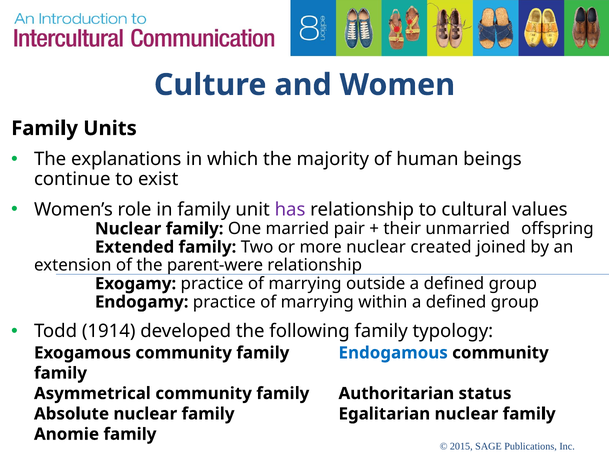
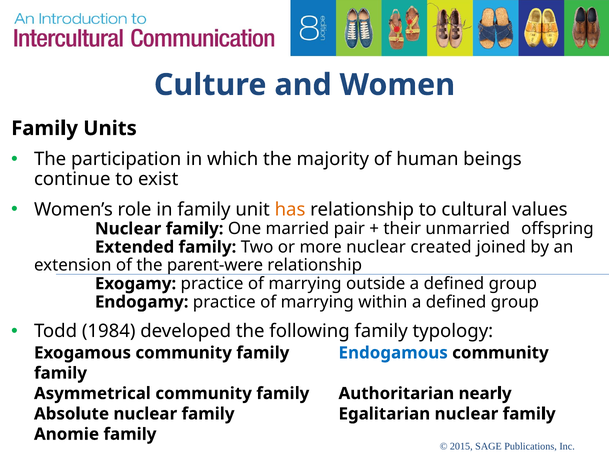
explanations: explanations -> participation
has colour: purple -> orange
1914: 1914 -> 1984
status: status -> nearly
